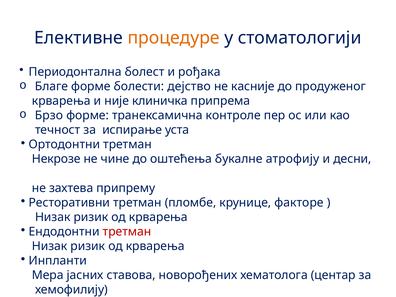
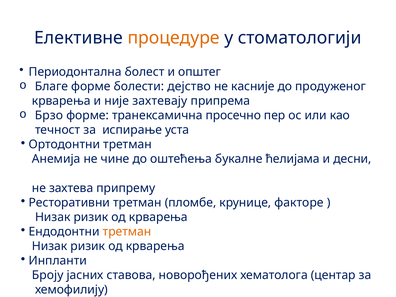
рођака: рођака -> општег
клиничка: клиничка -> захтевају
контроле: контроле -> просечно
Некрозе: Некрозе -> Анемија
атрофију: атрофију -> ћелијама
третман at (127, 232) colour: red -> orange
Мера: Мера -> Броју
